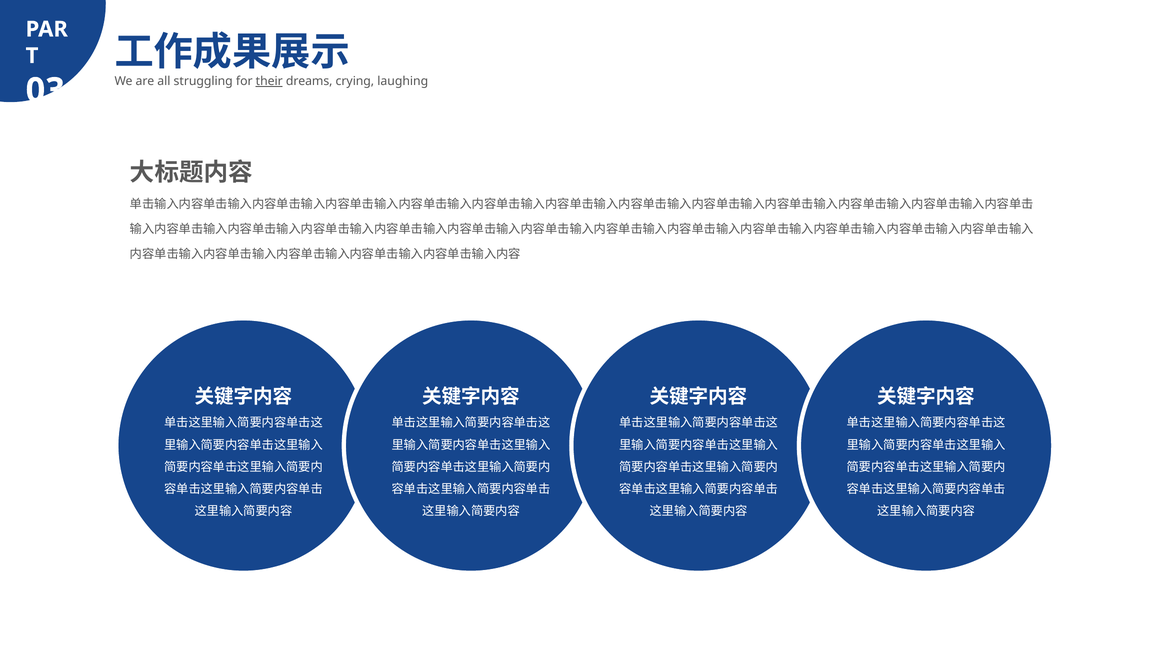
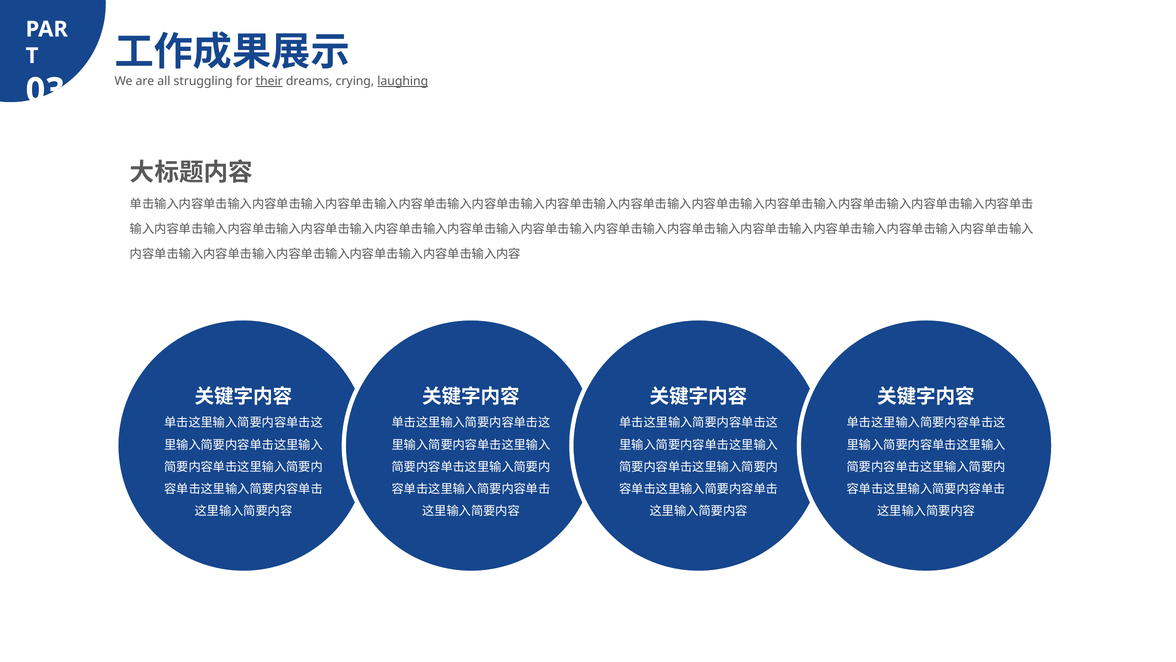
laughing underline: none -> present
